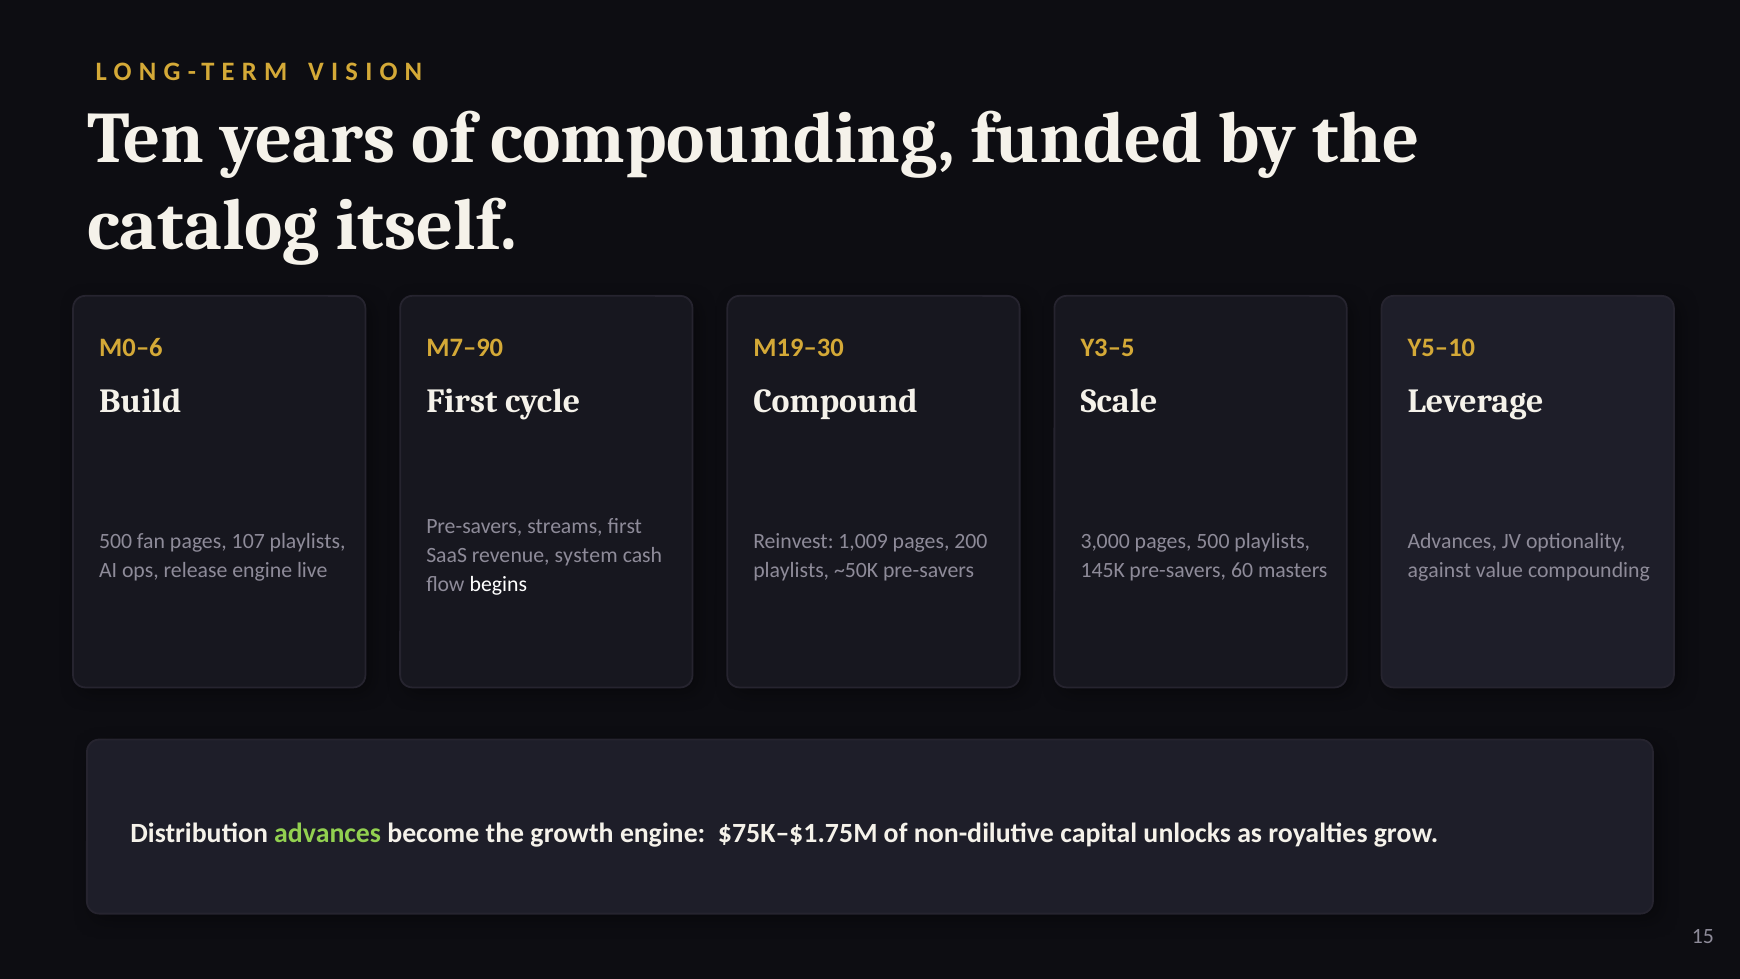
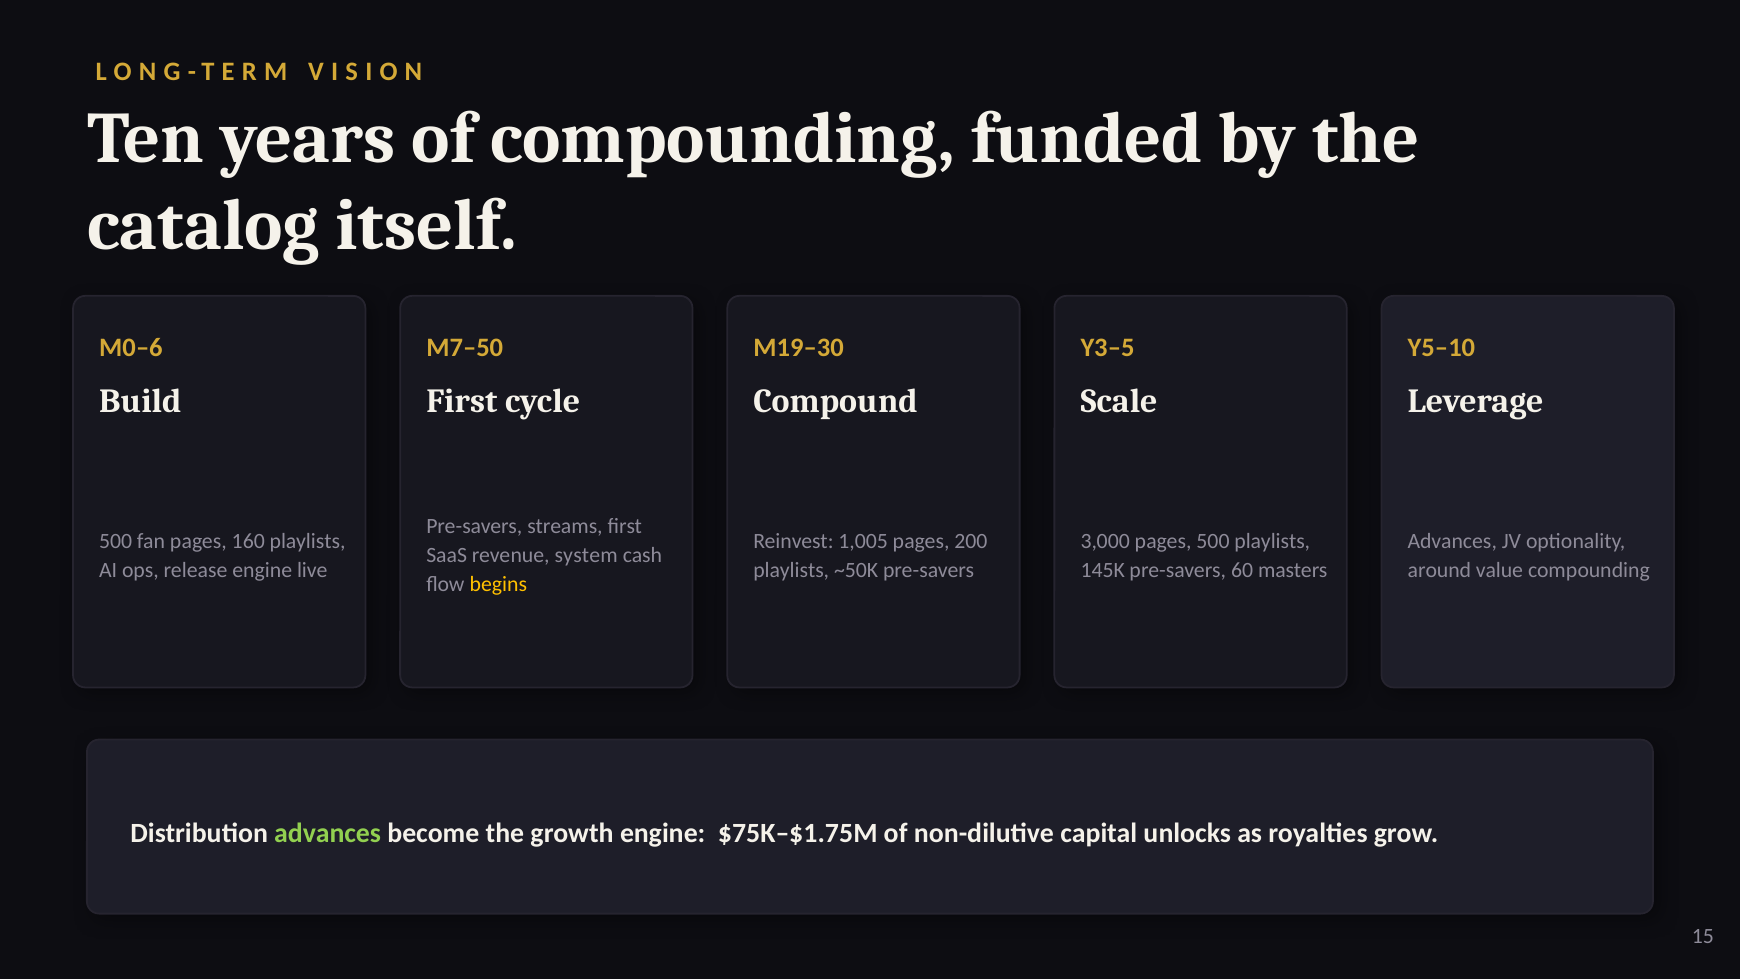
M7–90: M7–90 -> M7–50
107: 107 -> 160
1,009: 1,009 -> 1,005
against: against -> around
begins colour: white -> yellow
